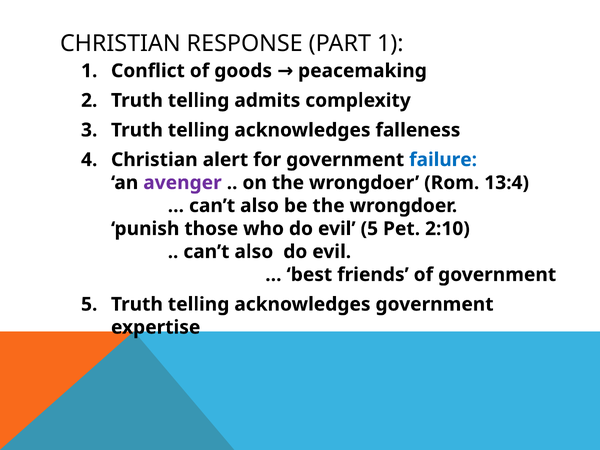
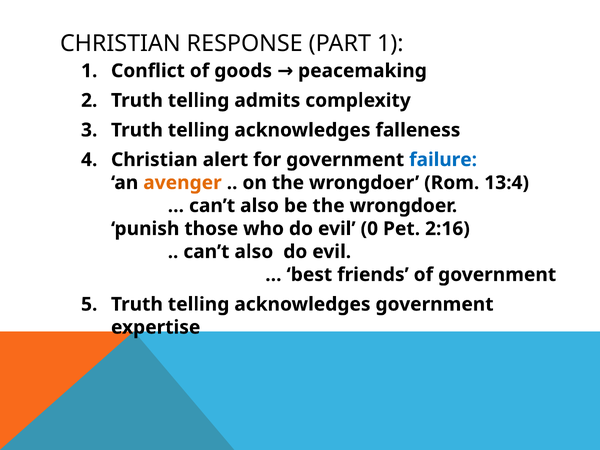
avenger colour: purple -> orange
evil 5: 5 -> 0
2:10: 2:10 -> 2:16
